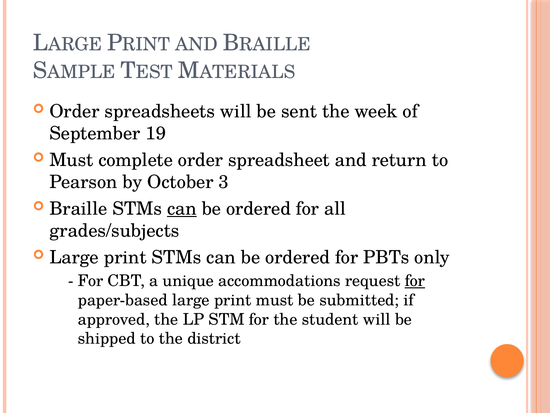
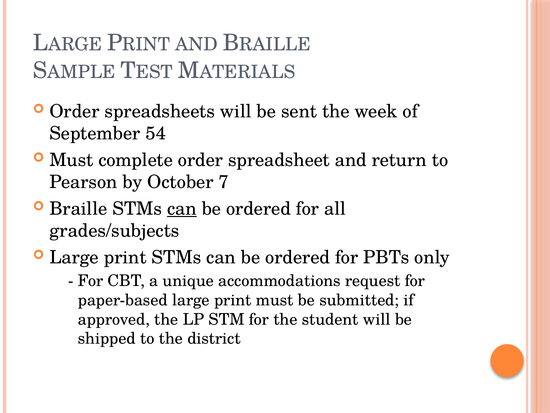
19: 19 -> 54
3: 3 -> 7
for at (415, 281) underline: present -> none
